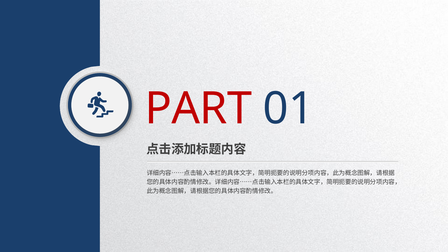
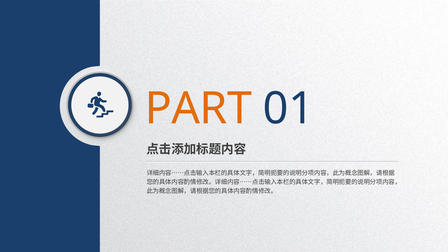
PART colour: red -> orange
